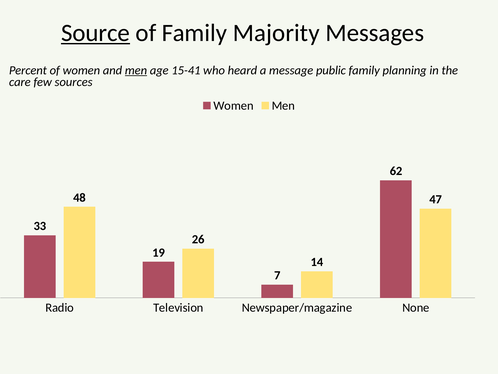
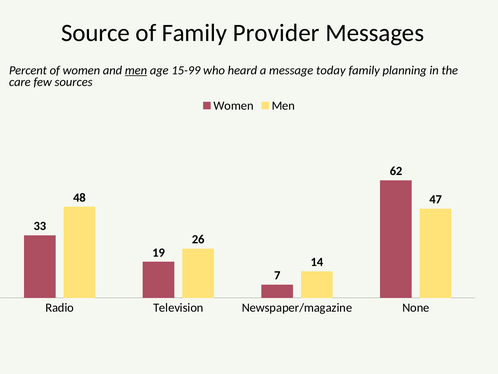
Source underline: present -> none
Majority: Majority -> Provider
15-41: 15-41 -> 15-99
public: public -> today
